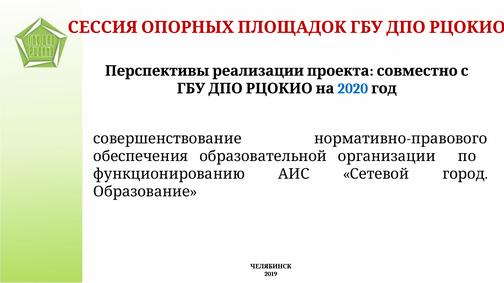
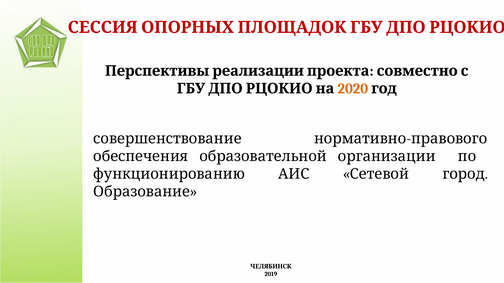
2020 colour: blue -> orange
